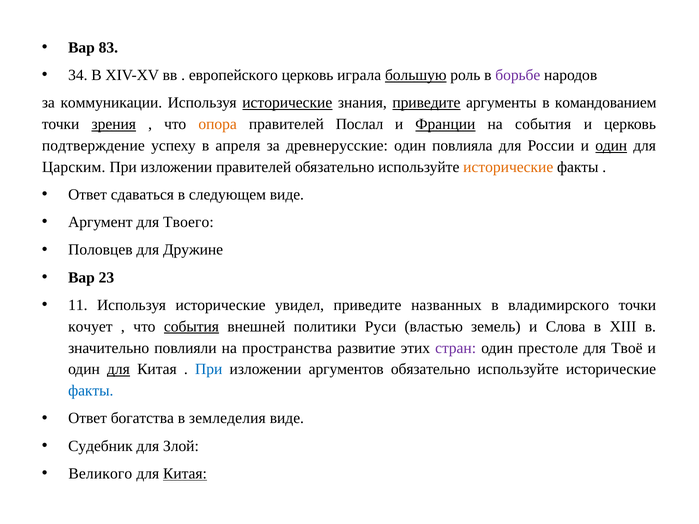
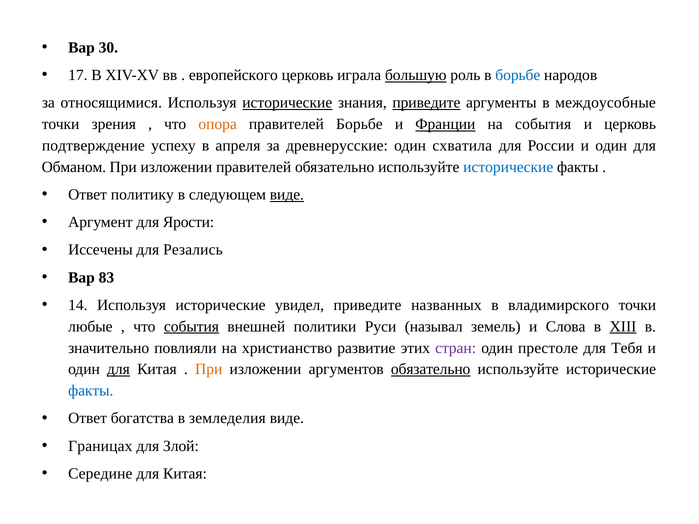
83: 83 -> 30
34: 34 -> 17
борьбе at (518, 75) colour: purple -> blue
коммуникации: коммуникации -> относящимися
командованием: командованием -> междоусобные
зрения underline: present -> none
правителей Послал: Послал -> Борьбе
повлияла: повлияла -> схватила
один at (611, 146) underline: present -> none
Царским: Царским -> Обманом
исторические at (508, 167) colour: orange -> blue
сдаваться: сдаваться -> политику
виде at (287, 195) underline: none -> present
Твоего: Твоего -> Ярости
Половцев: Половцев -> Иссечены
Дружине: Дружине -> Резались
23: 23 -> 83
11: 11 -> 14
кочует: кочует -> любые
властью: властью -> называл
XIII underline: none -> present
пространства: пространства -> христианство
Твоё: Твоё -> Тебя
При at (209, 369) colour: blue -> orange
обязательно at (431, 369) underline: none -> present
Судебник: Судебник -> Границах
Великого: Великого -> Середине
Китая at (185, 474) underline: present -> none
